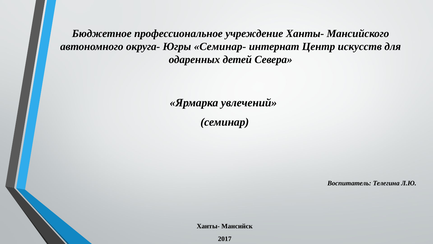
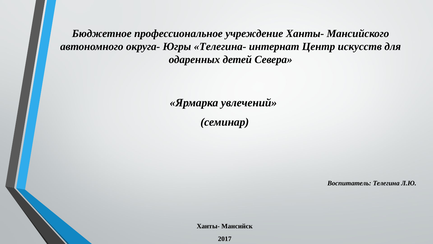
Семинар-: Семинар- -> Телегина-
